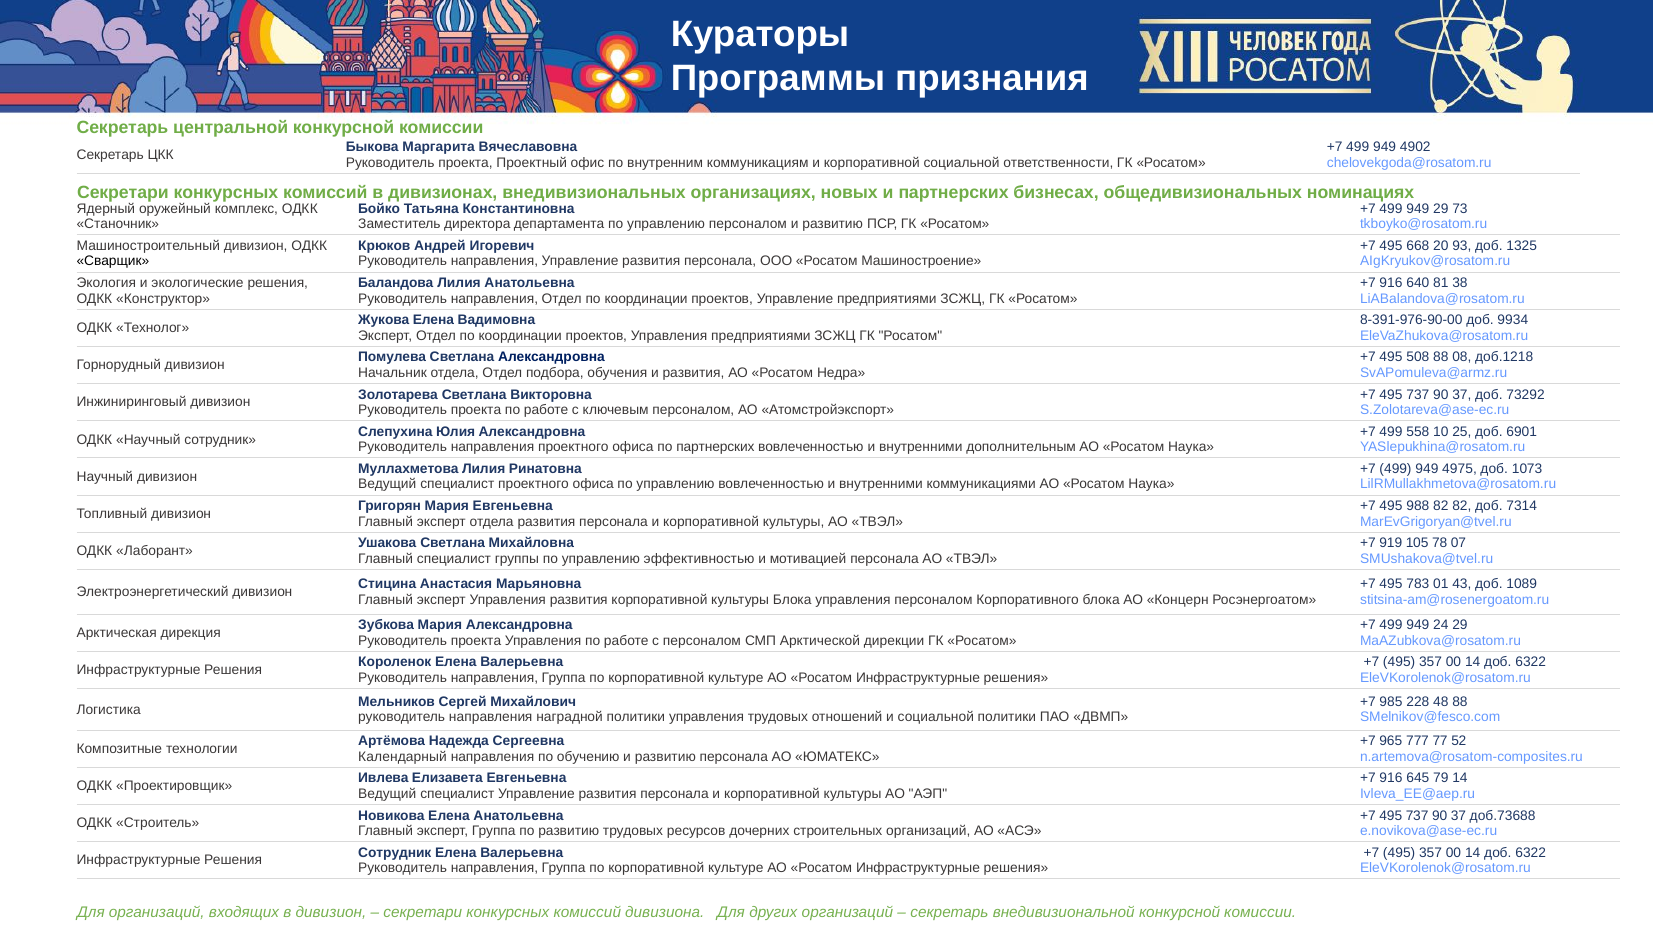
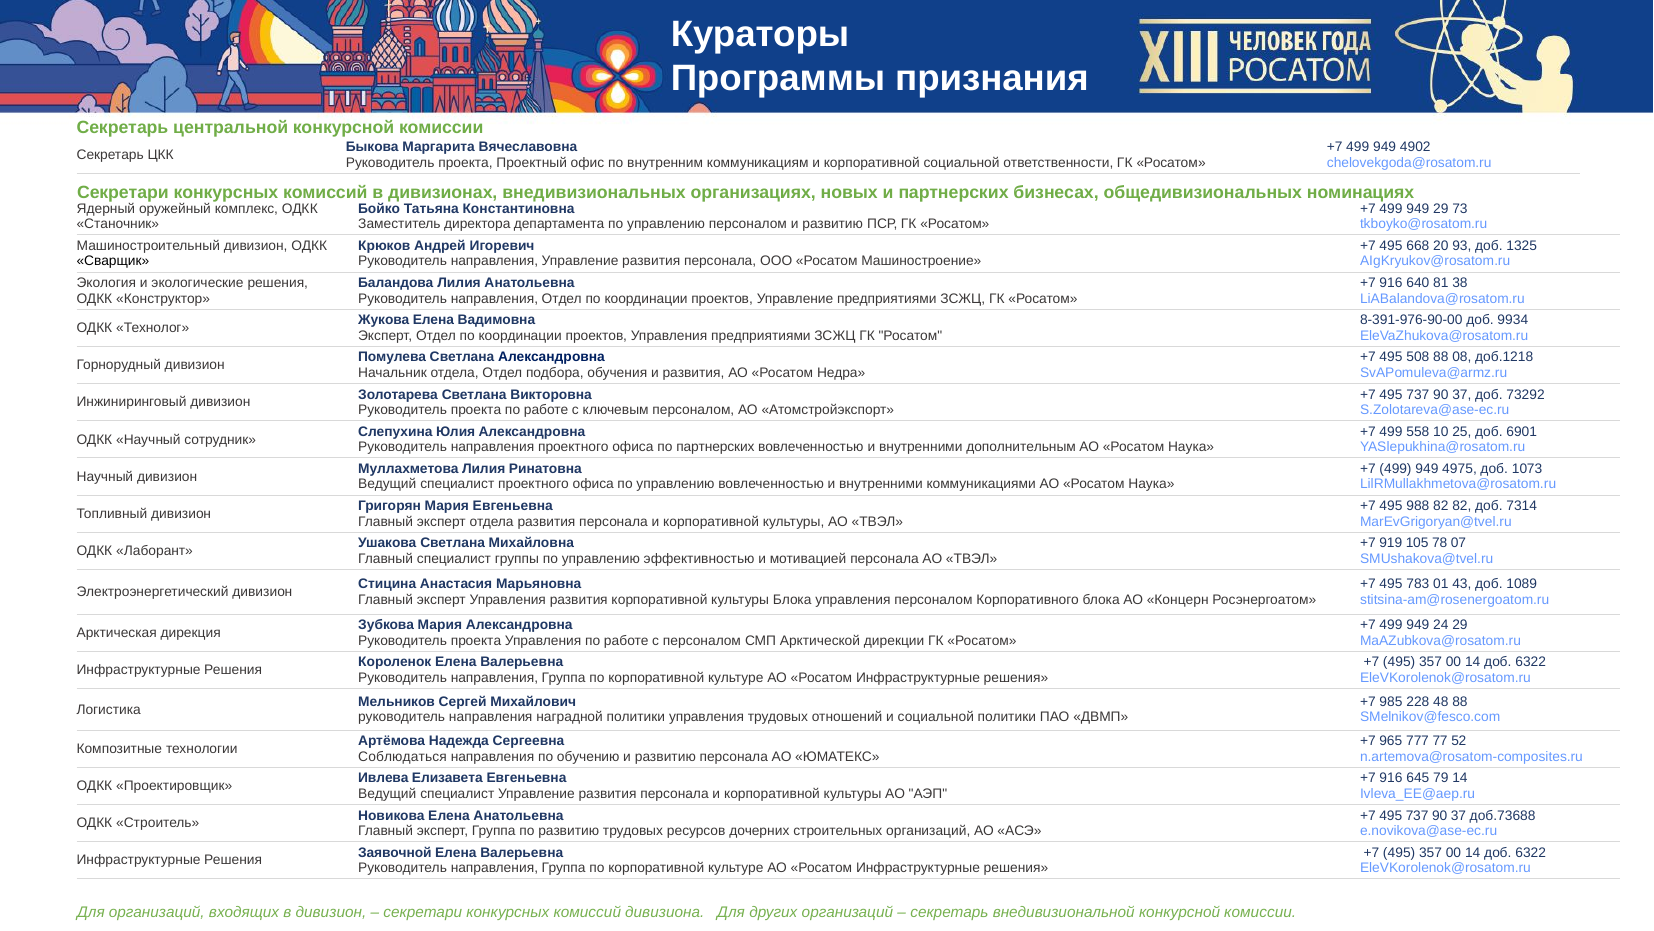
Календарный: Календарный -> Соблюдаться
Сотрудник at (395, 852): Сотрудник -> Заявочной
